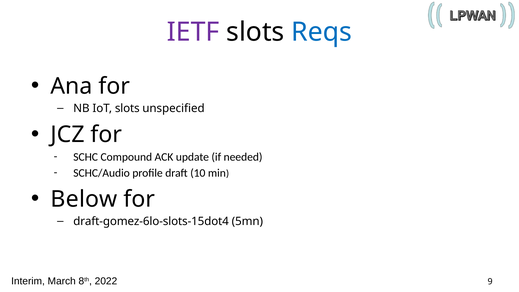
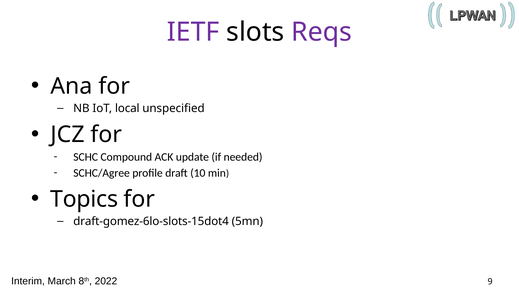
Reqs colour: blue -> purple
IoT slots: slots -> local
SCHC/Audio: SCHC/Audio -> SCHC/Agree
Below: Below -> Topics
